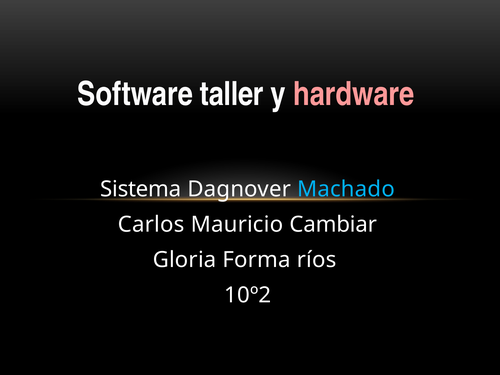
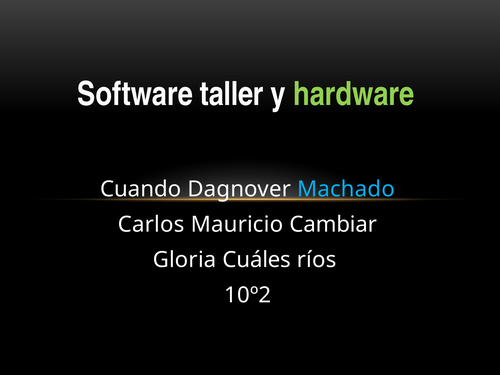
hardware colour: pink -> light green
Sistema: Sistema -> Cuando
Forma: Forma -> Cuáles
